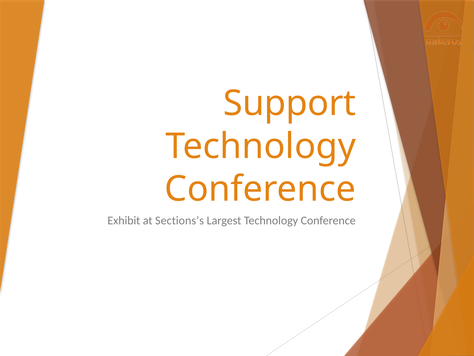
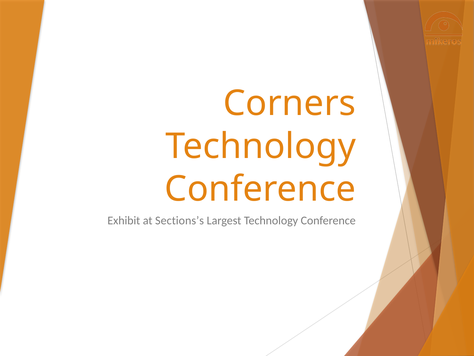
Support: Support -> Corners
